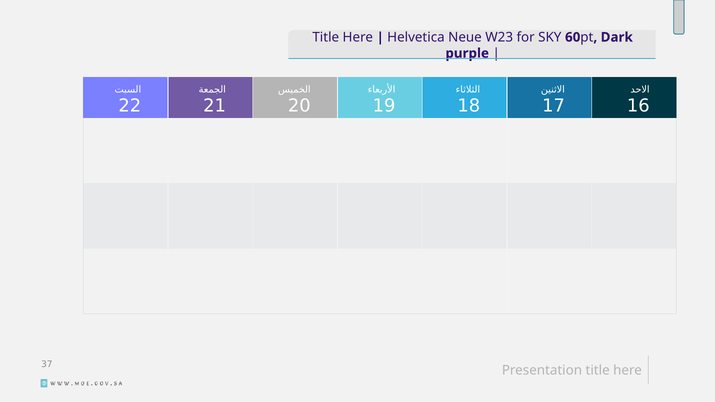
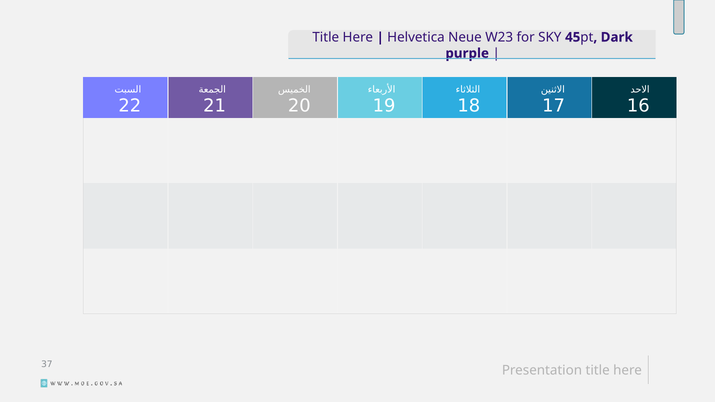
60: 60 -> 45
